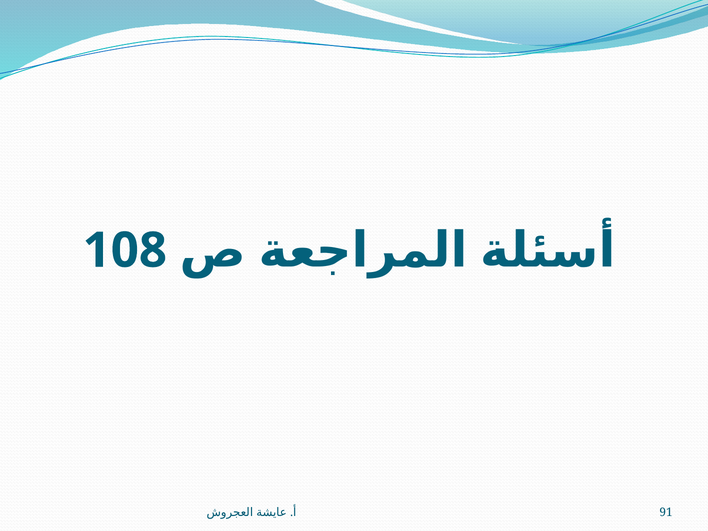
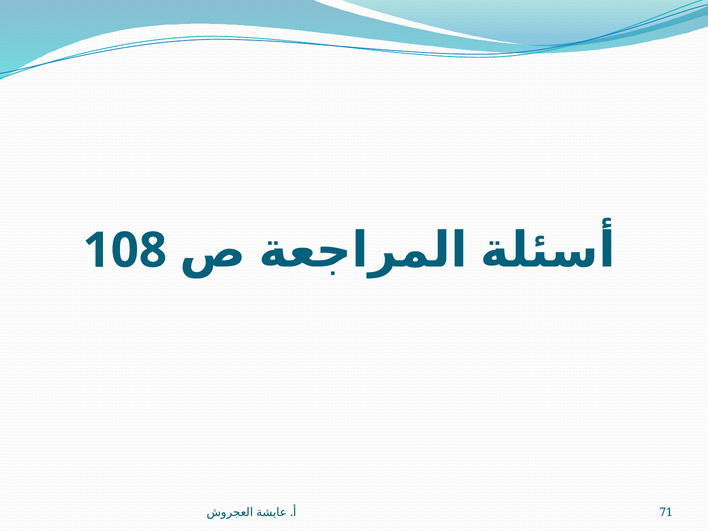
91: 91 -> 71
